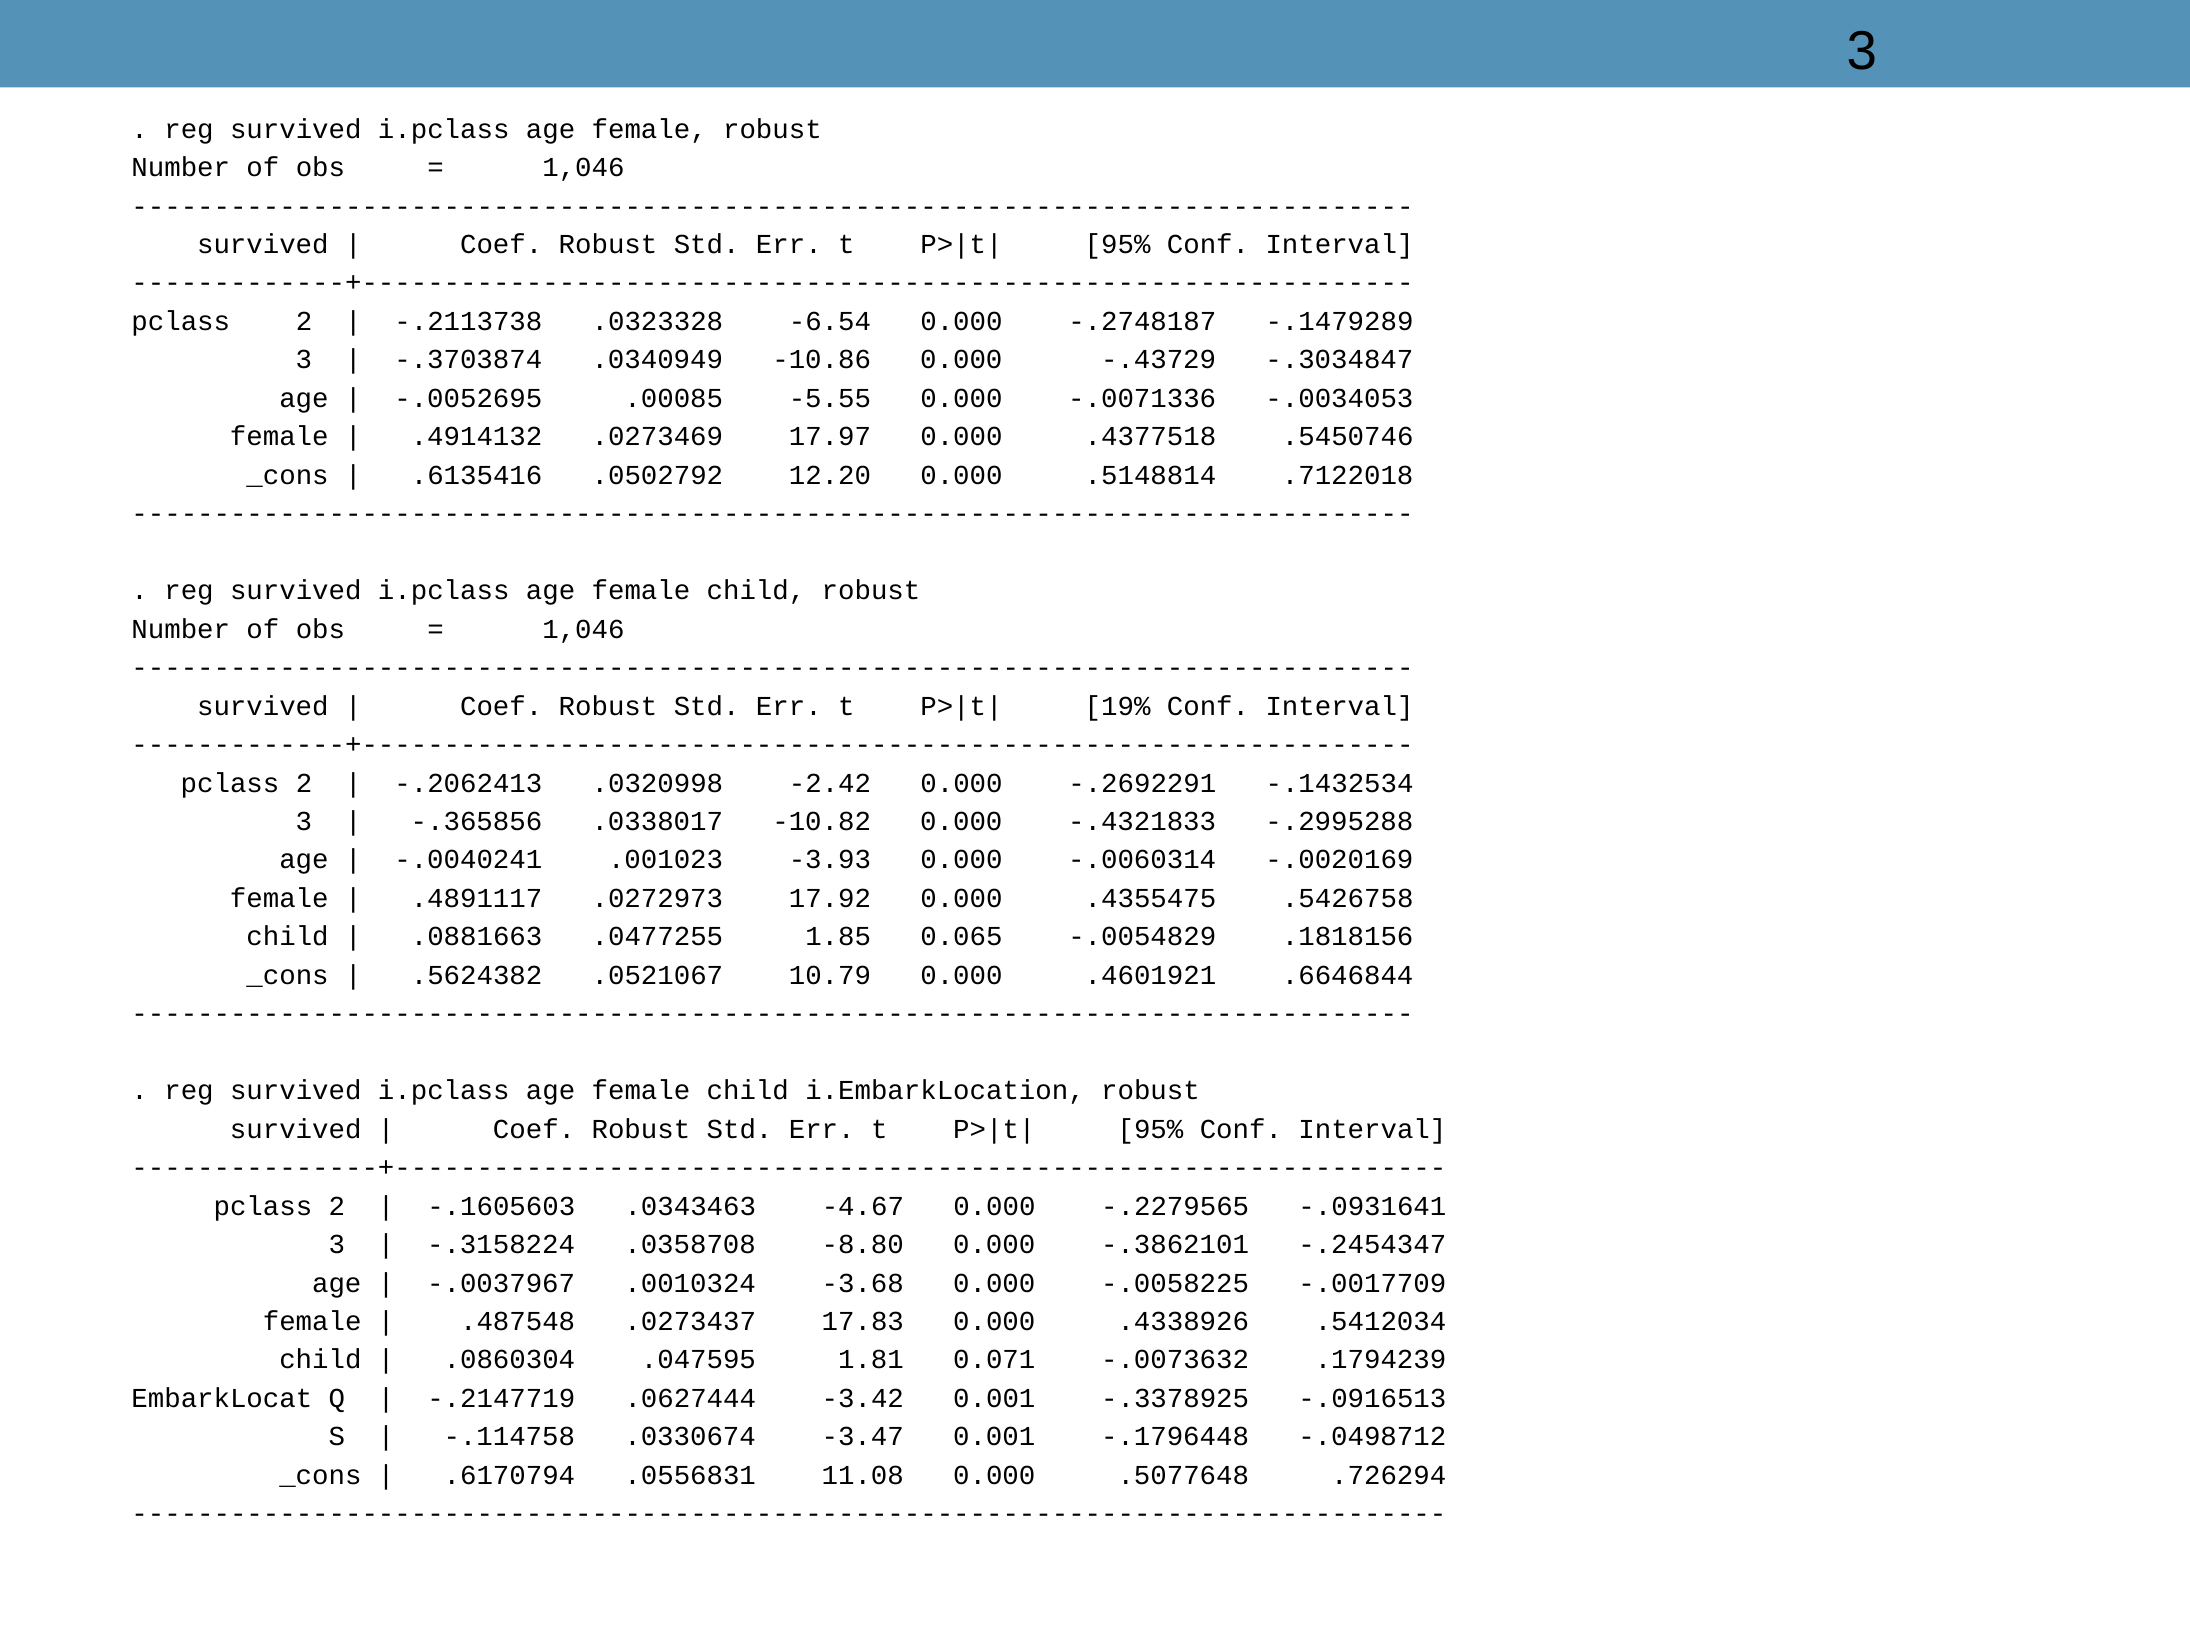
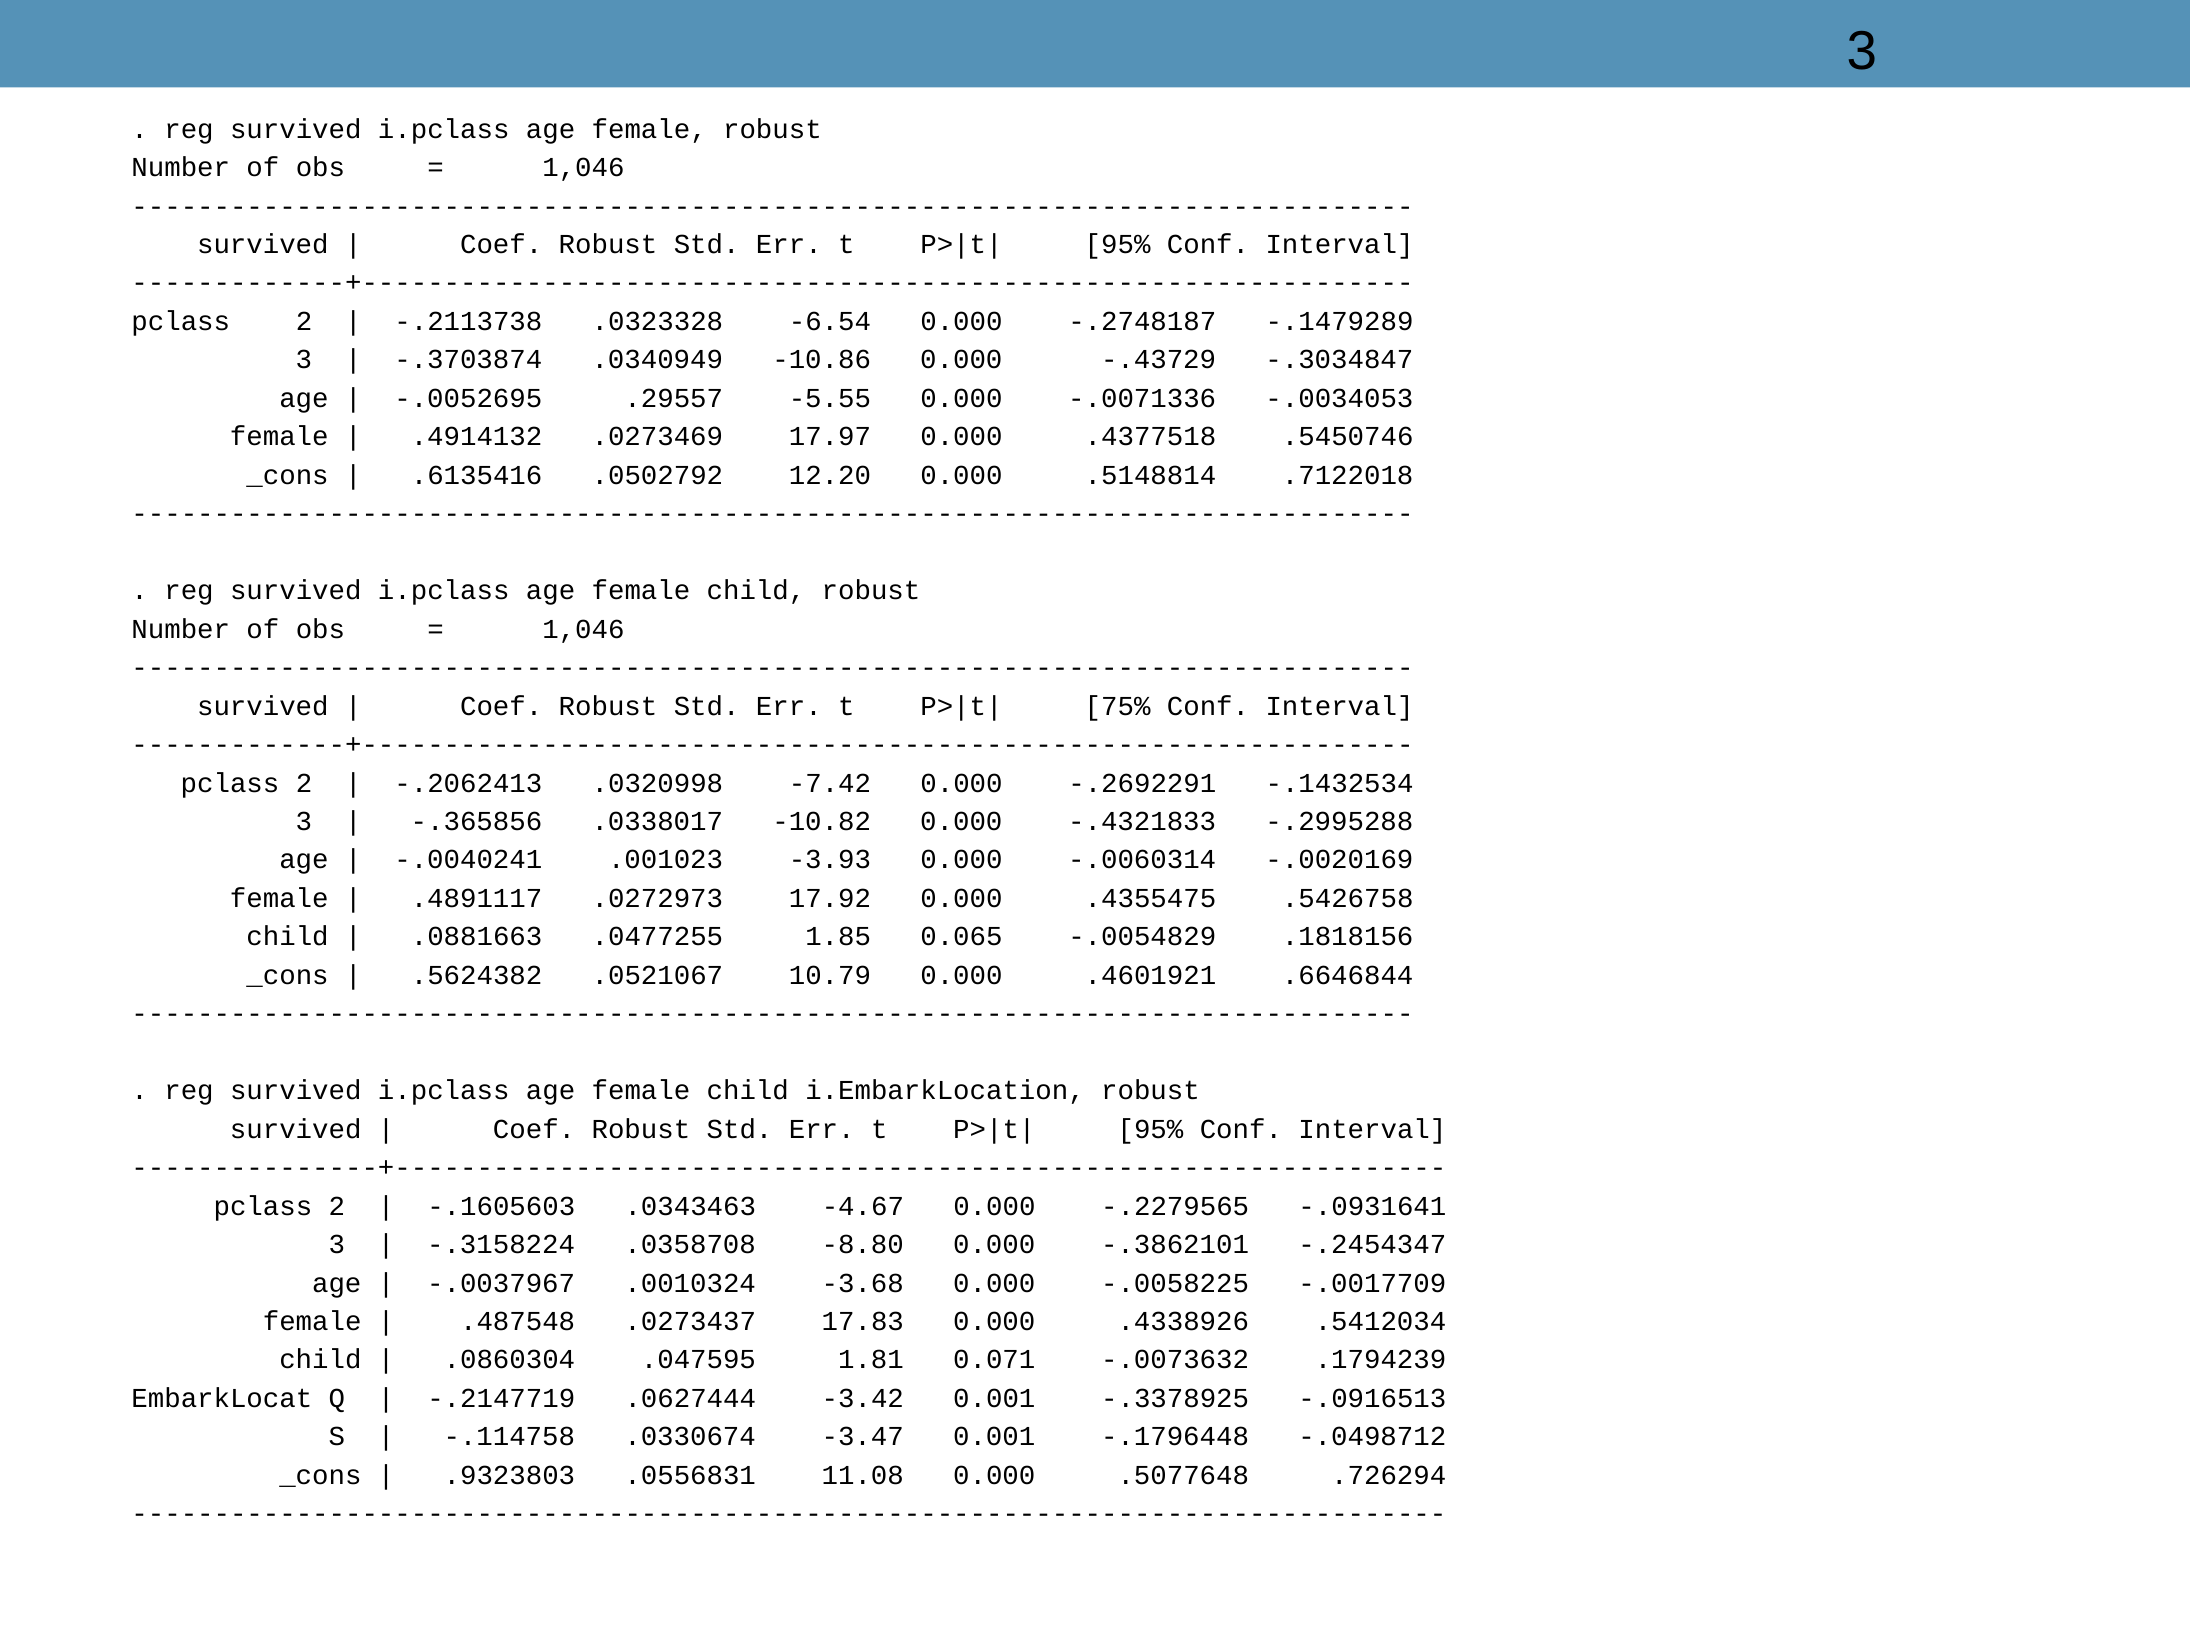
.00085: .00085 -> .29557
19%: 19% -> 75%
-2.42: -2.42 -> -7.42
.6170794: .6170794 -> .9323803
